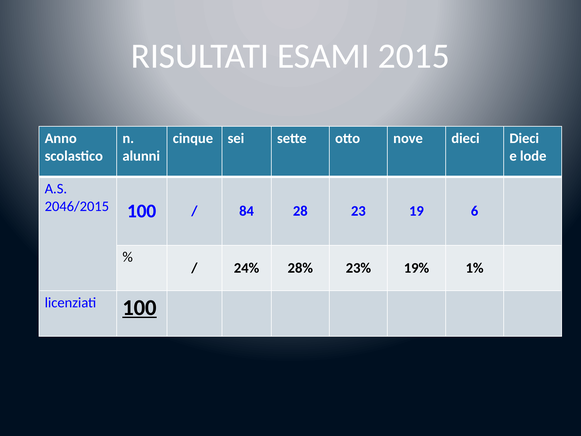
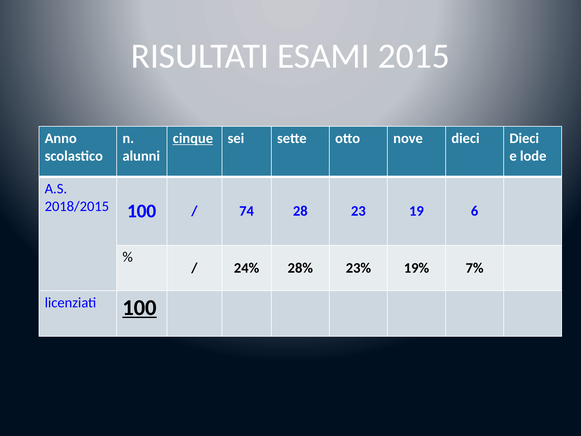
cinque underline: none -> present
2046/2015: 2046/2015 -> 2018/2015
84: 84 -> 74
1%: 1% -> 7%
